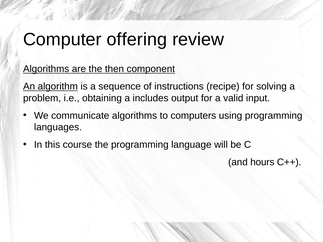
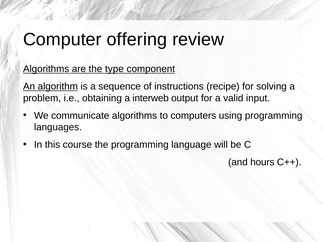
then: then -> type
includes: includes -> interweb
